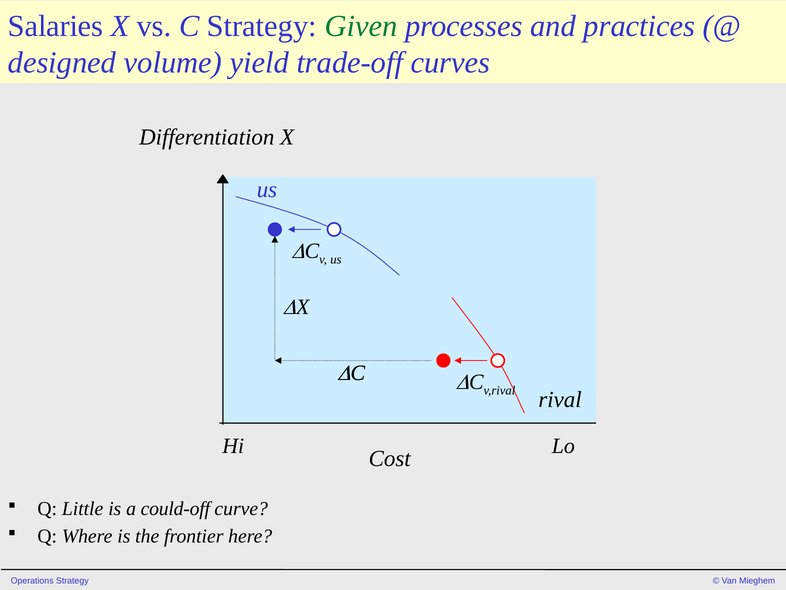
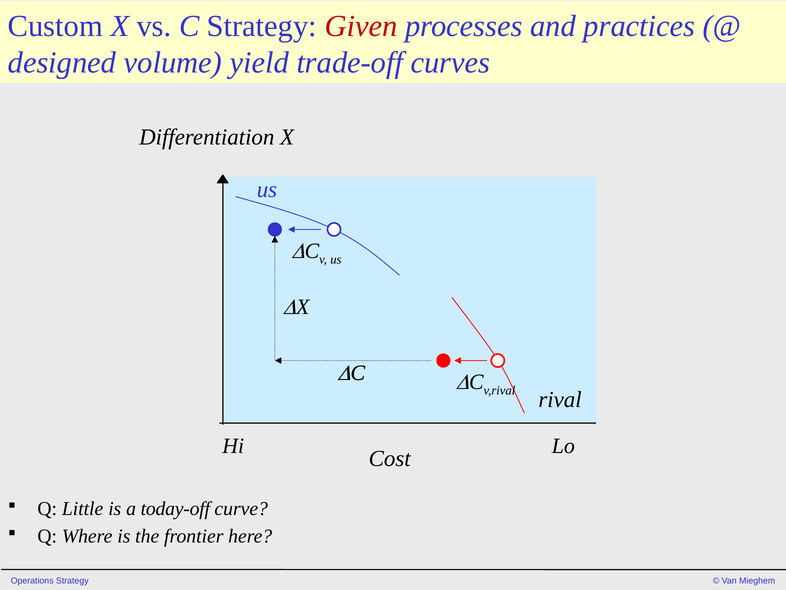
Salaries: Salaries -> Custom
Given colour: green -> red
could-off: could-off -> today-off
